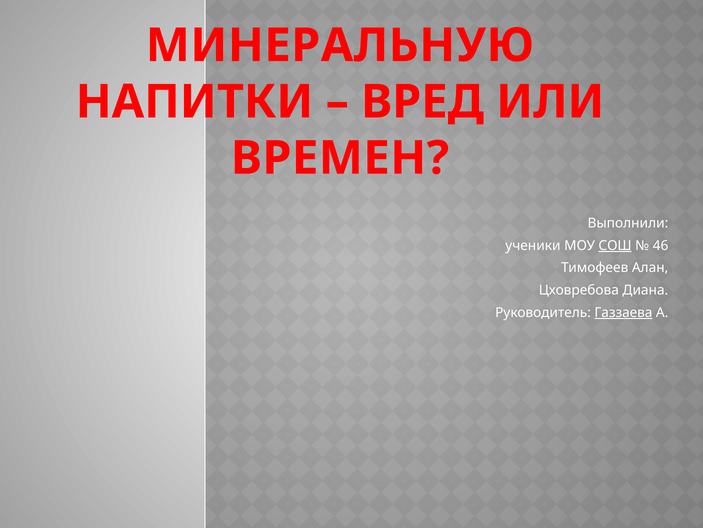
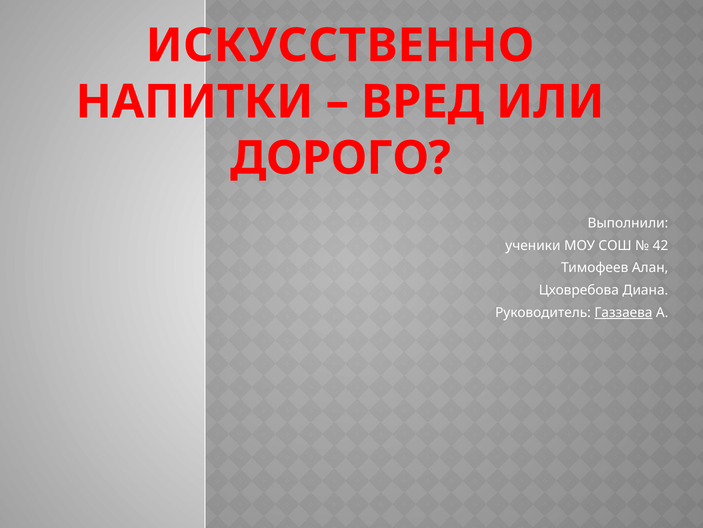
МИНЕРАЛЬНУЮ: МИНЕРАЛЬНУЮ -> ИСКУССТВЕННО
ВРЕМЕН: ВРЕМЕН -> ДОРОГО
СОШ underline: present -> none
46: 46 -> 42
